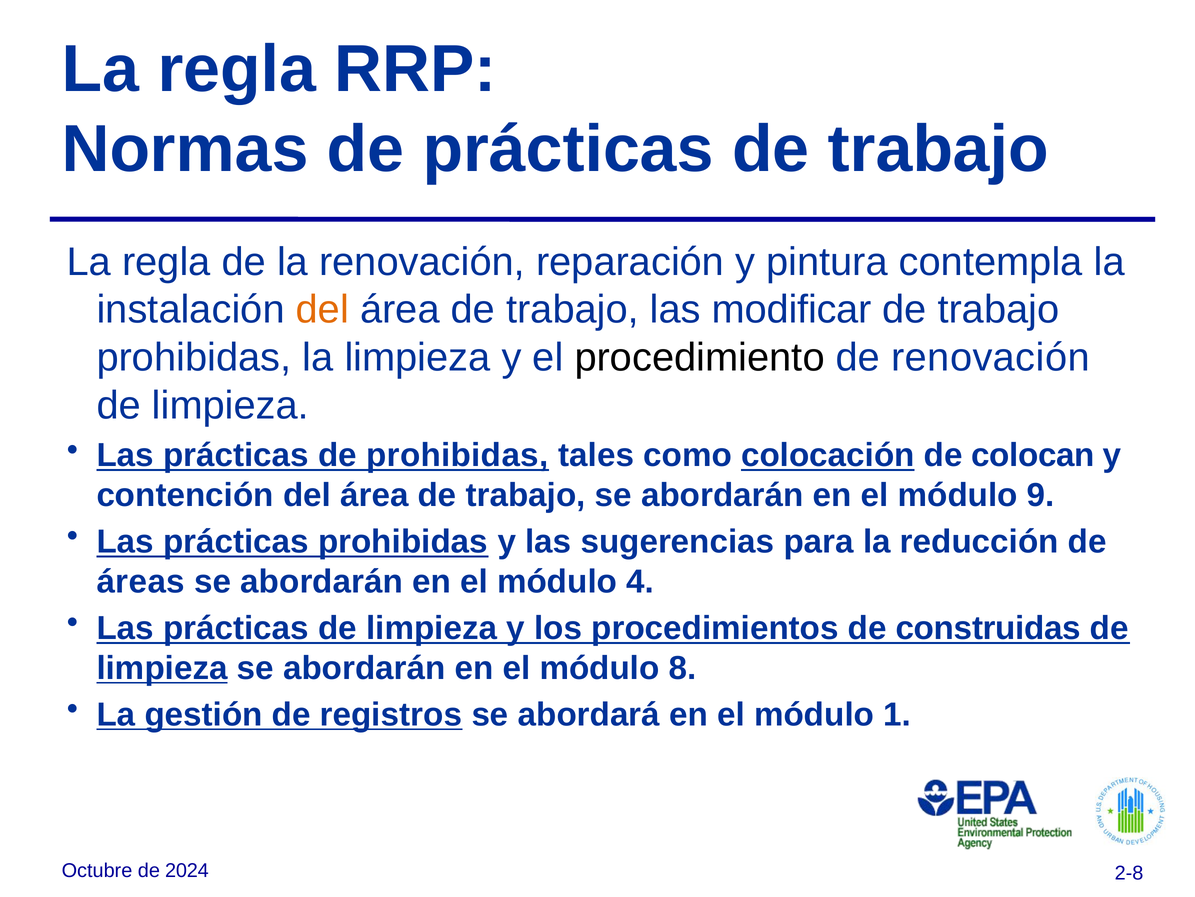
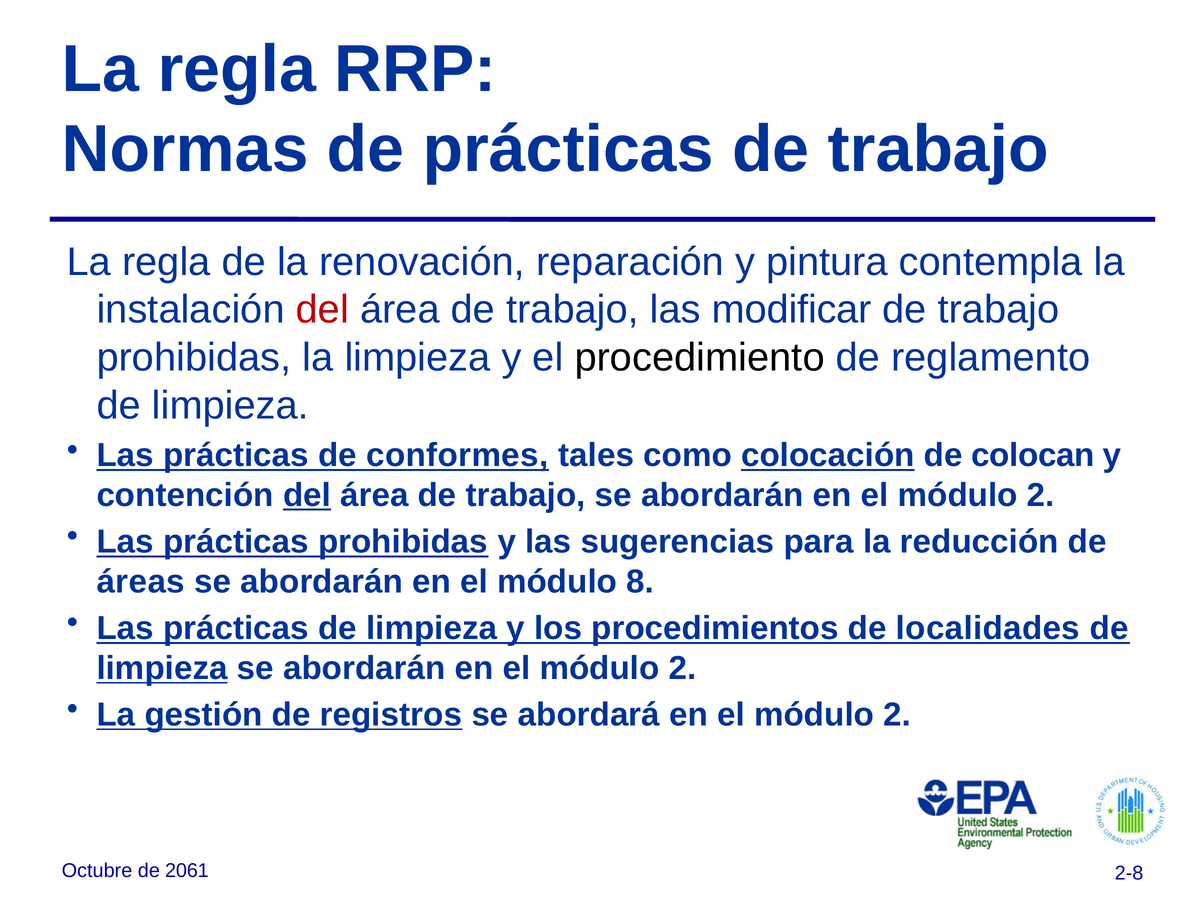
del at (322, 310) colour: orange -> red
de renovación: renovación -> reglamento
de prohibidas: prohibidas -> conformes
del at (307, 495) underline: none -> present
9 at (1041, 495): 9 -> 2
4: 4 -> 8
construidas: construidas -> localidades
8 at (683, 668): 8 -> 2
1 at (897, 714): 1 -> 2
2024: 2024 -> 2061
